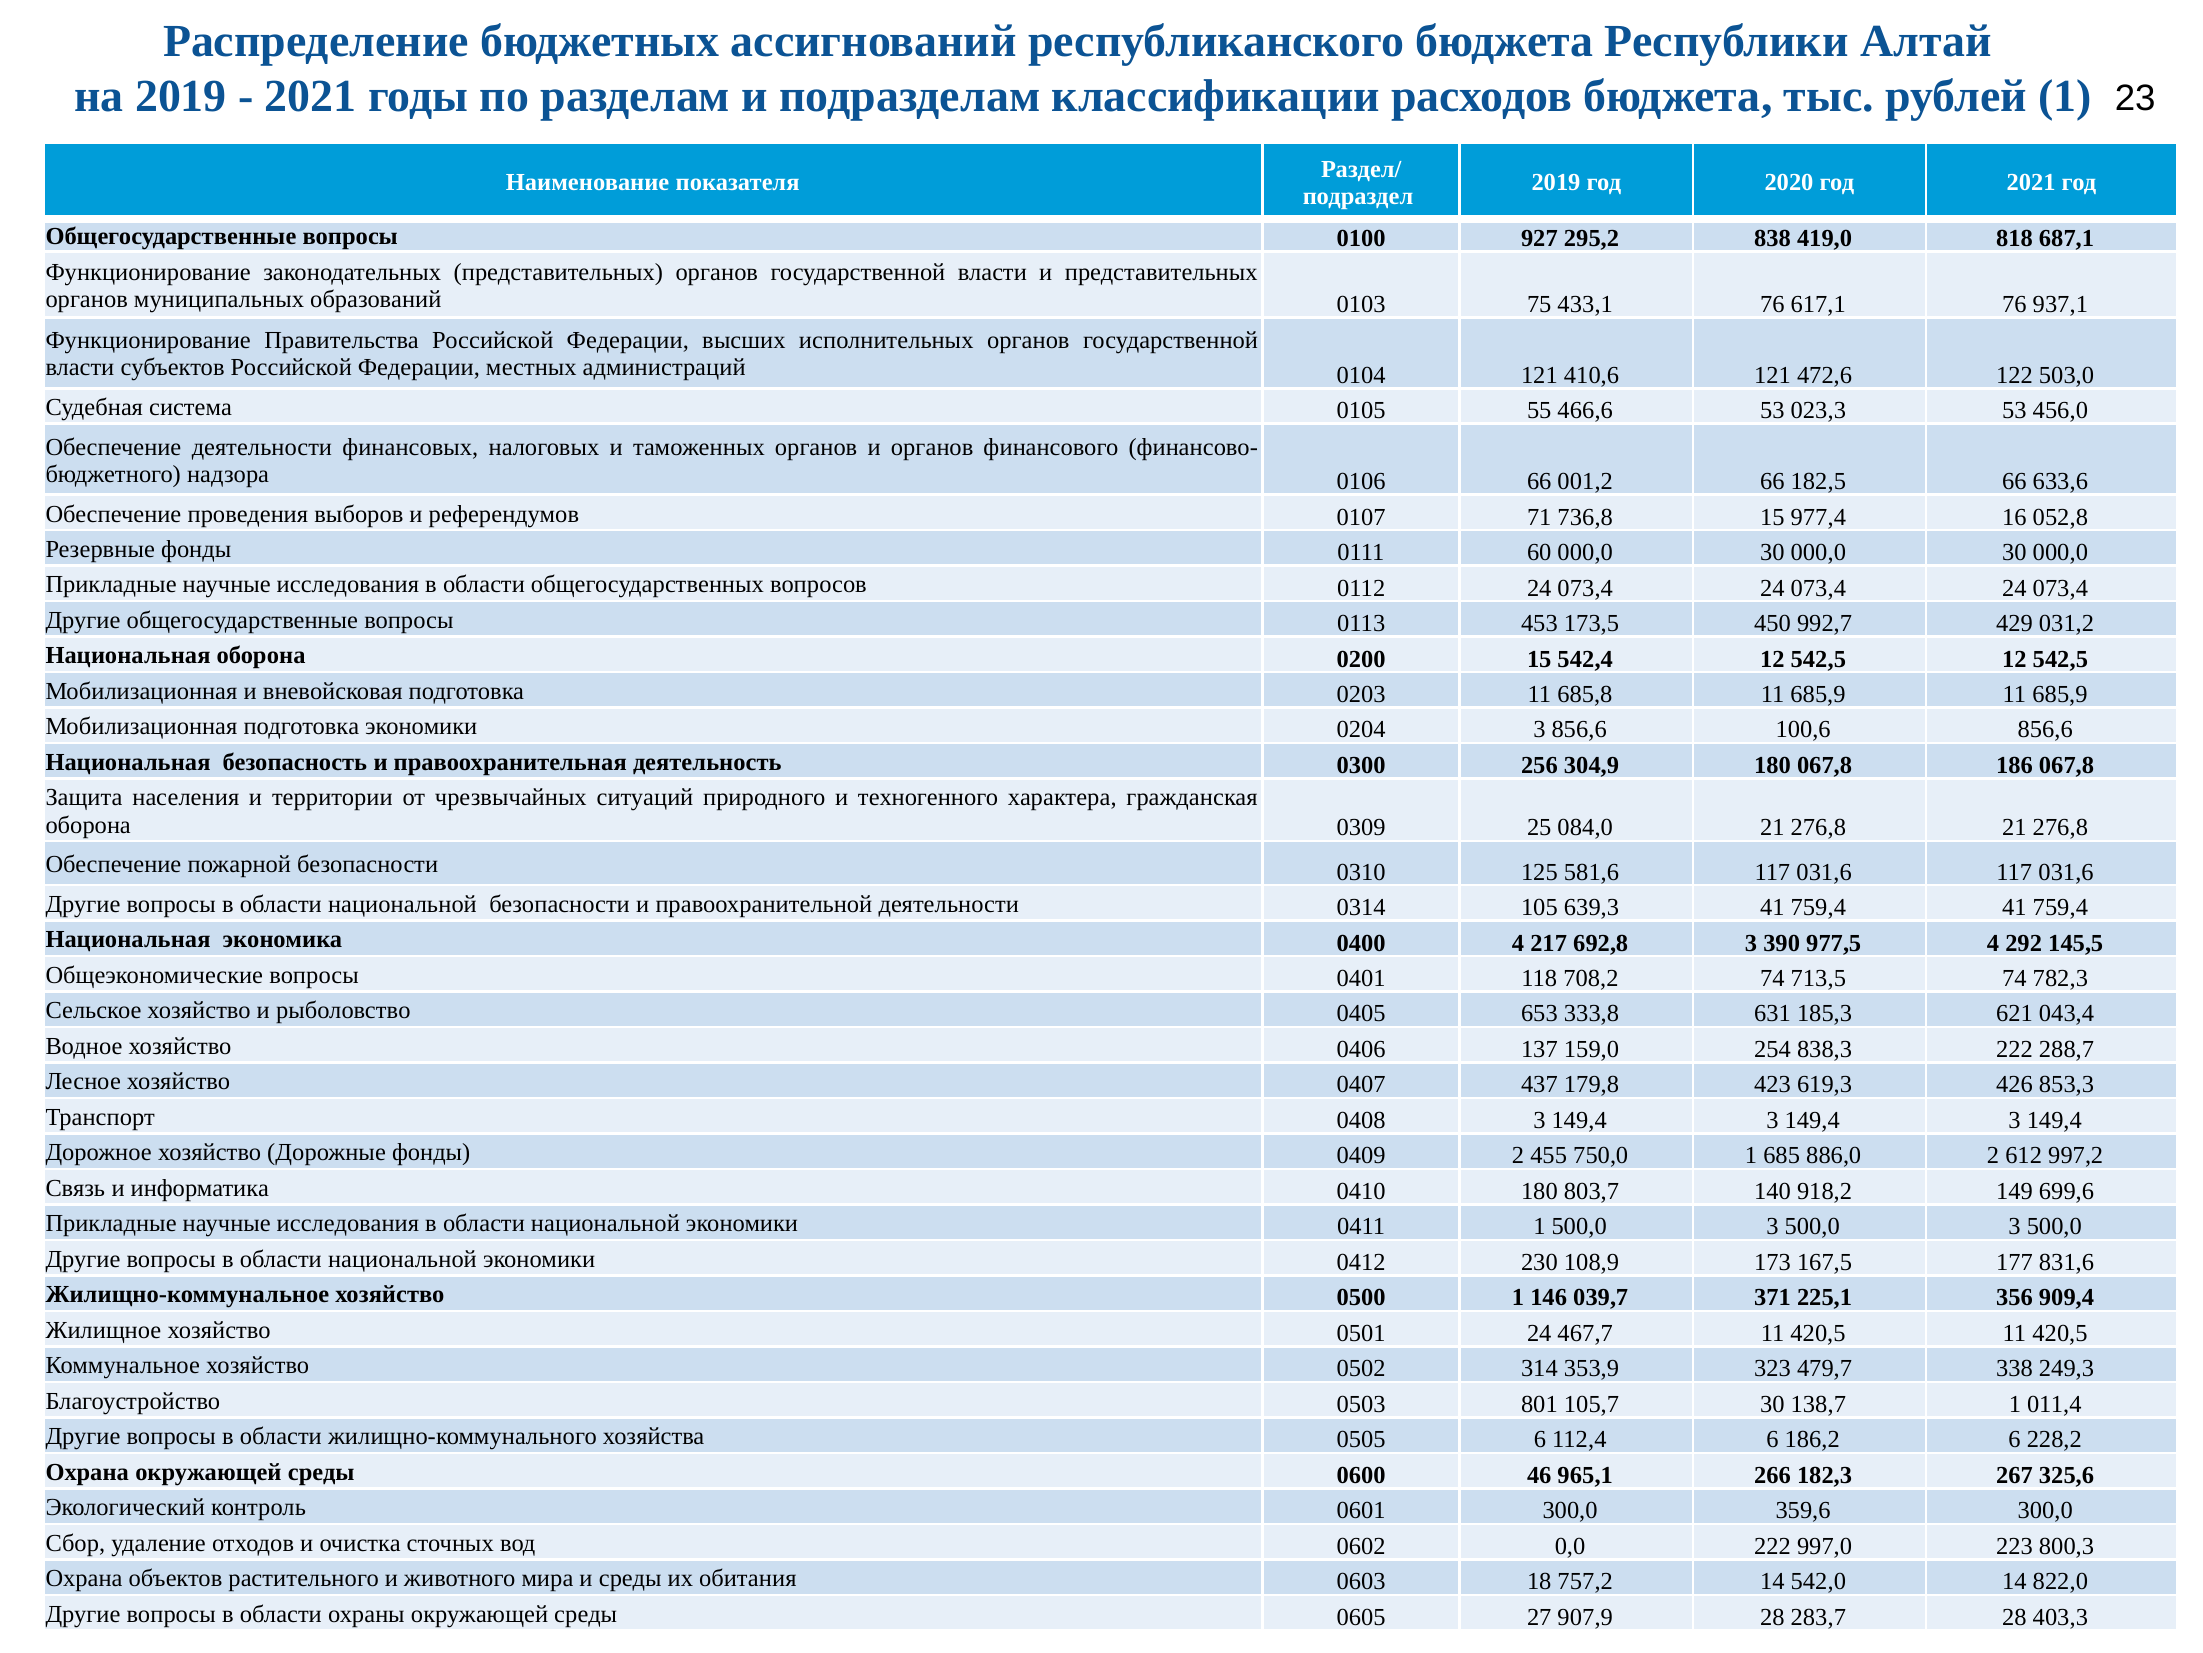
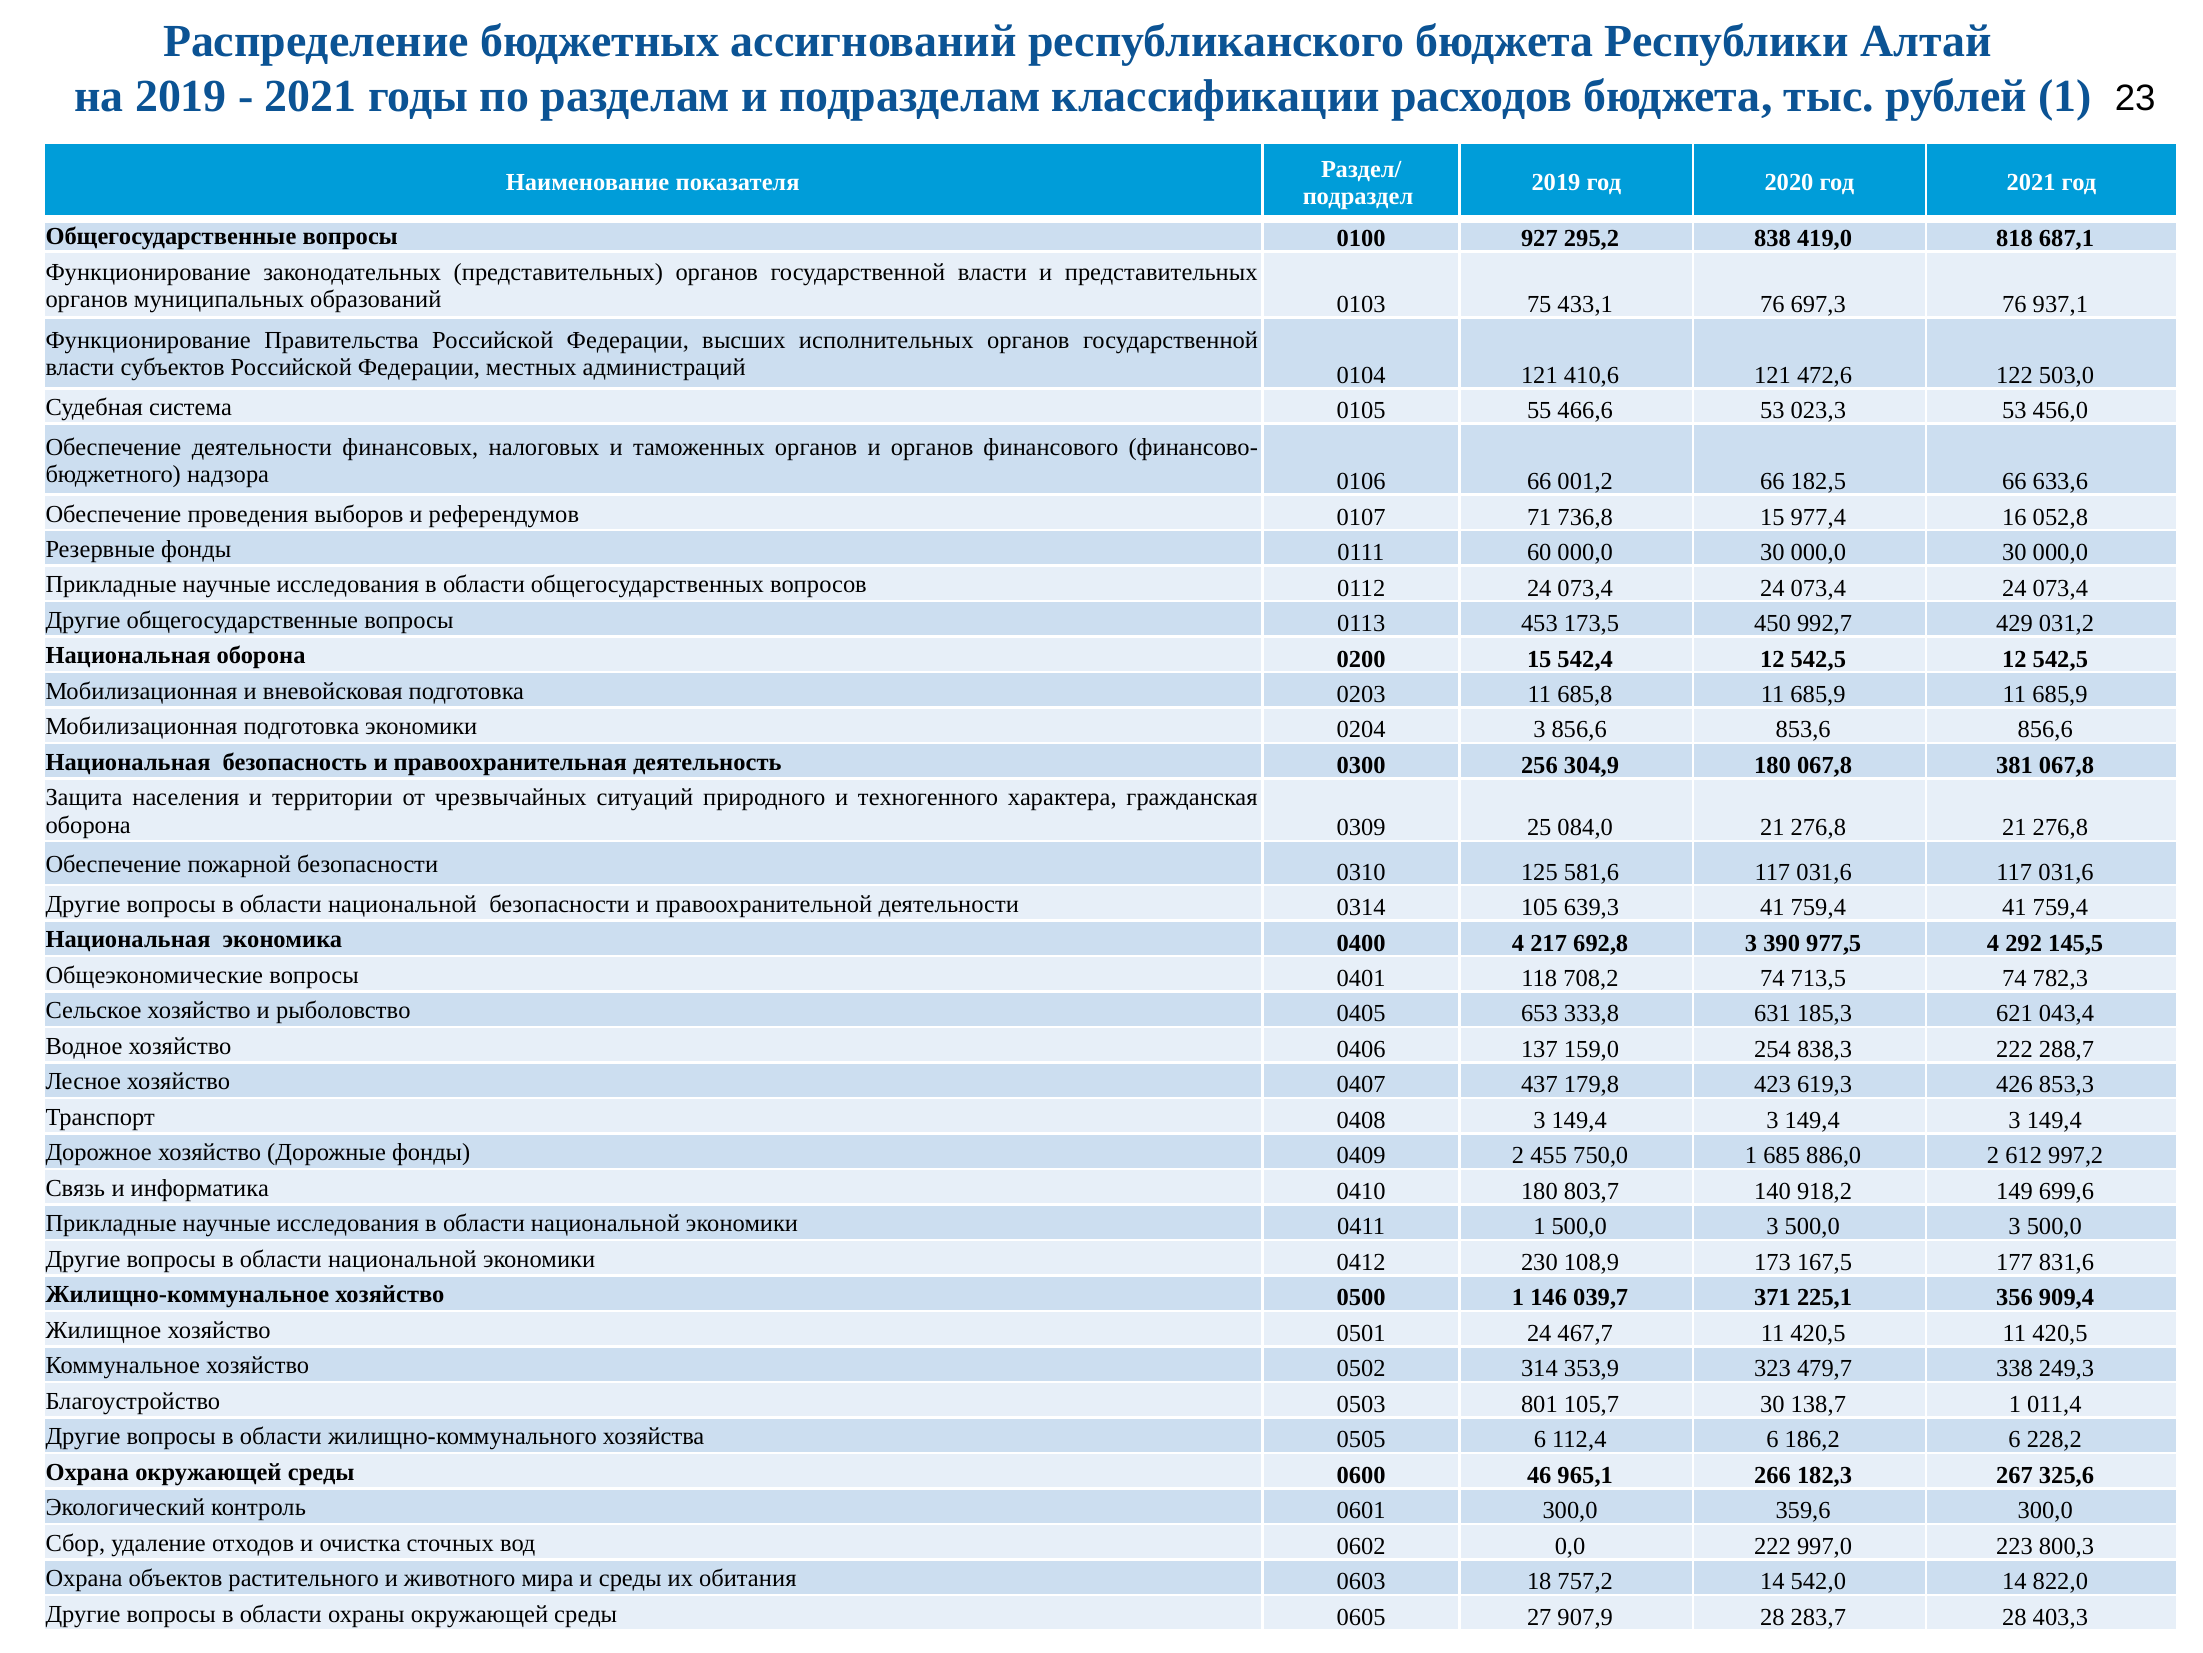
617,1: 617,1 -> 697,3
100,6: 100,6 -> 853,6
186: 186 -> 381
